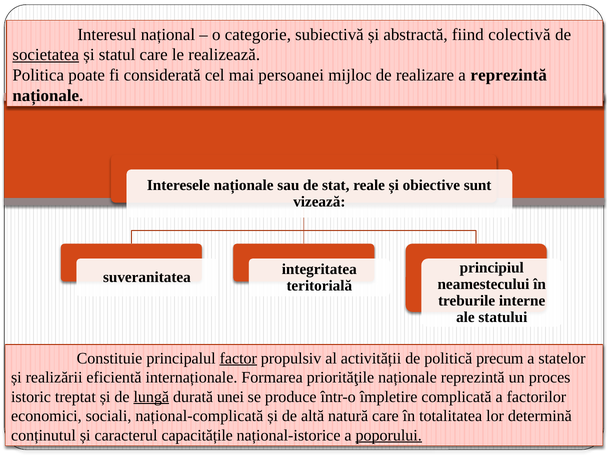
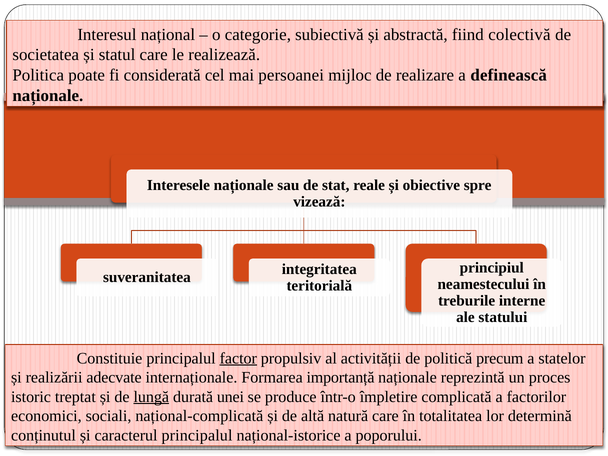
societatea underline: present -> none
a reprezintă: reprezintă -> definească
sunt: sunt -> spre
eficientă: eficientă -> adecvate
priorităţile: priorităţile -> importanță
caracterul capacitățile: capacitățile -> principalul
poporului underline: present -> none
